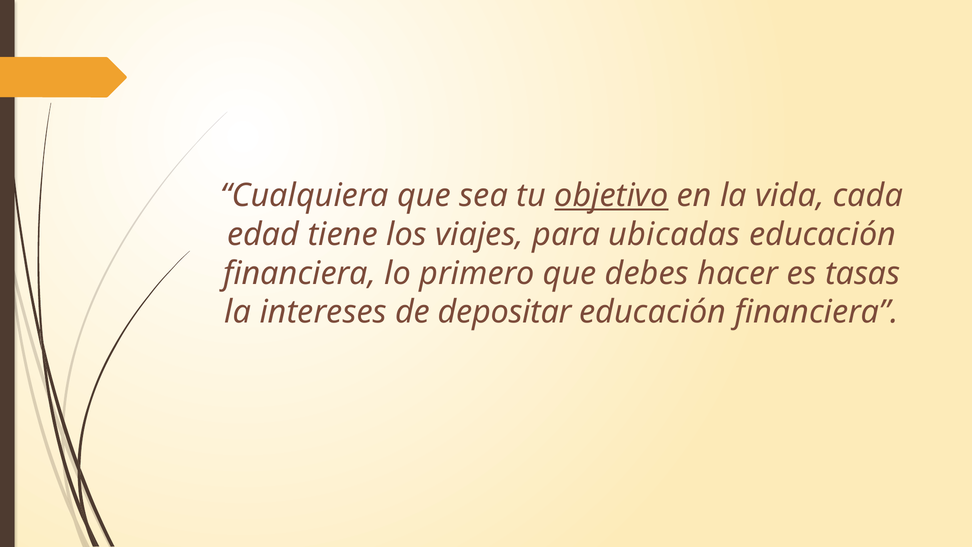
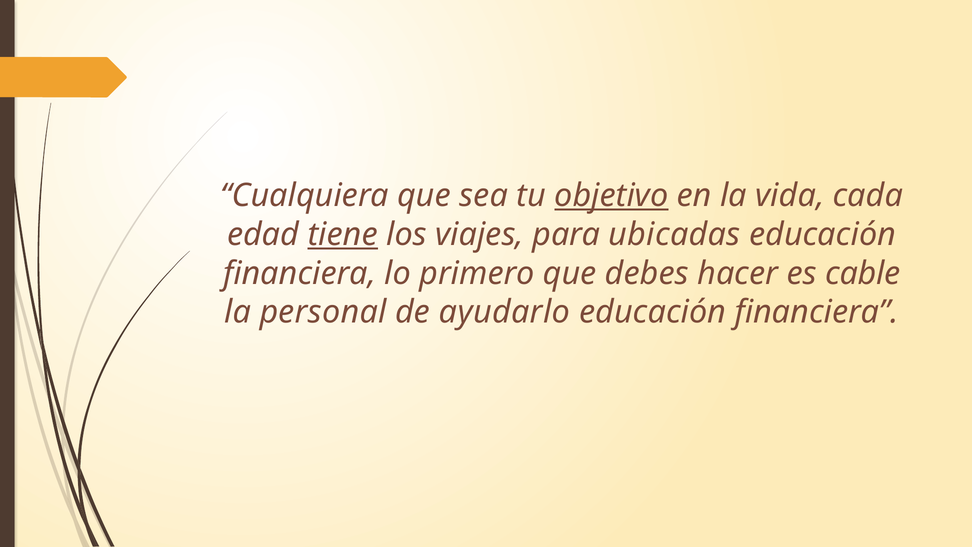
tiene underline: none -> present
tasas: tasas -> cable
intereses: intereses -> personal
depositar: depositar -> ayudarlo
